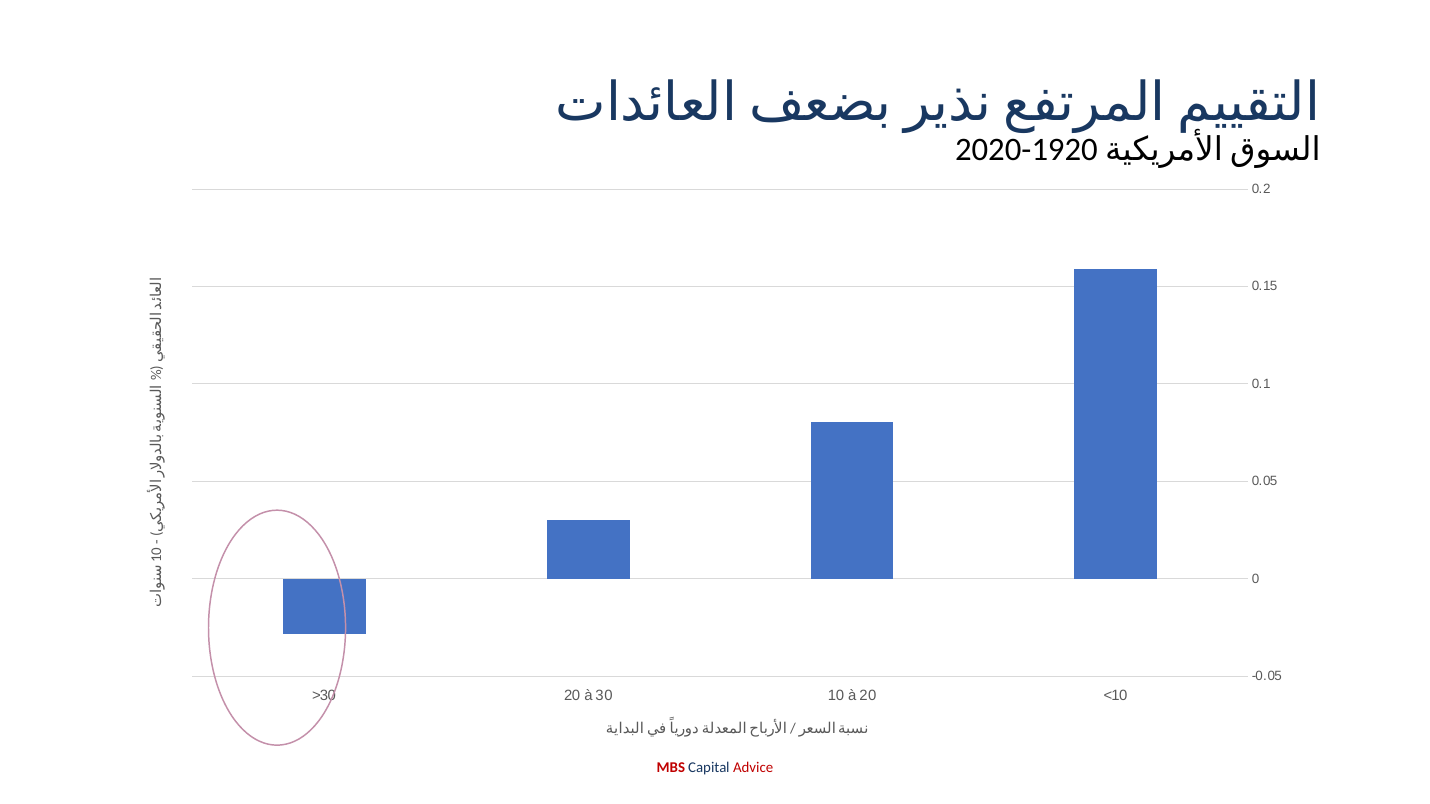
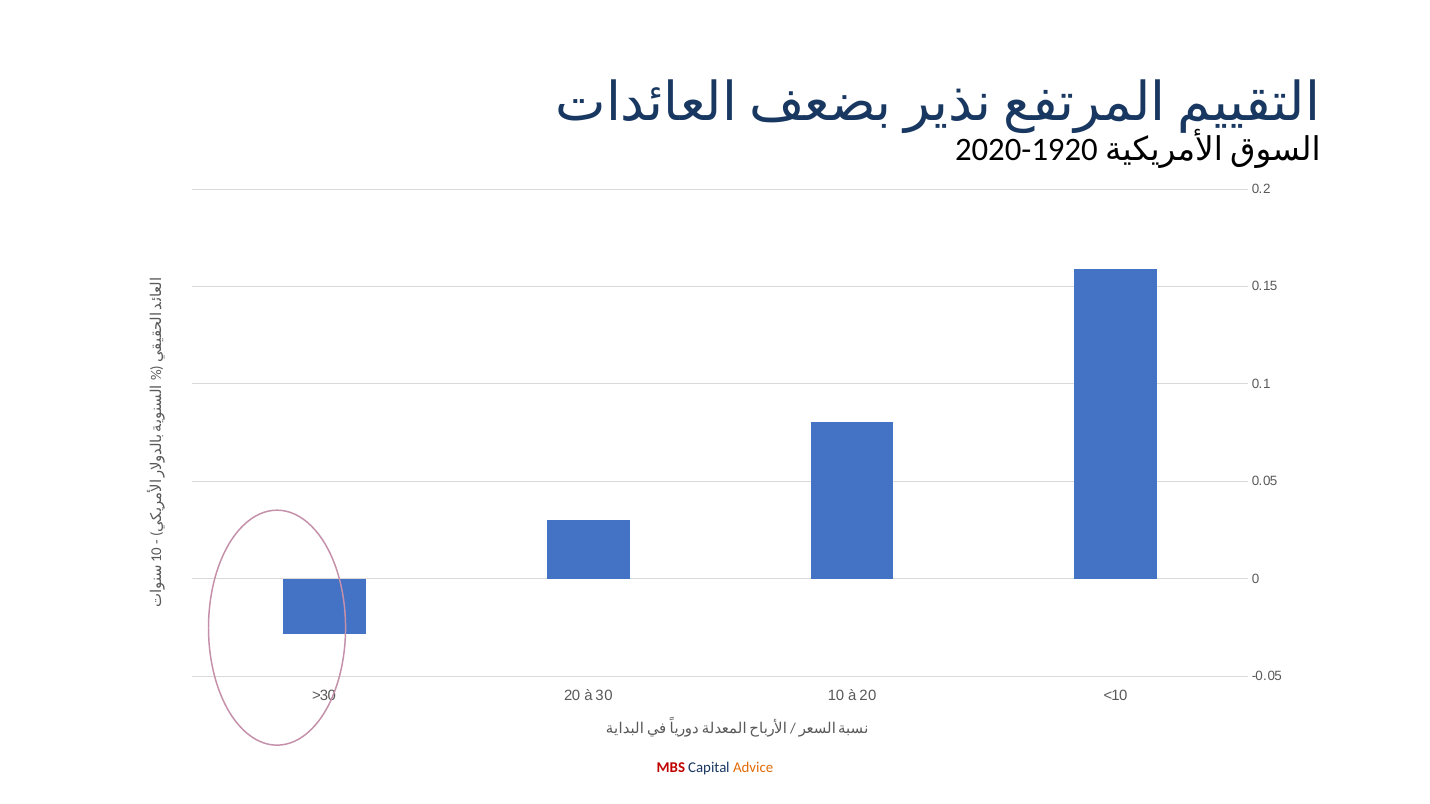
Advice colour: red -> orange
